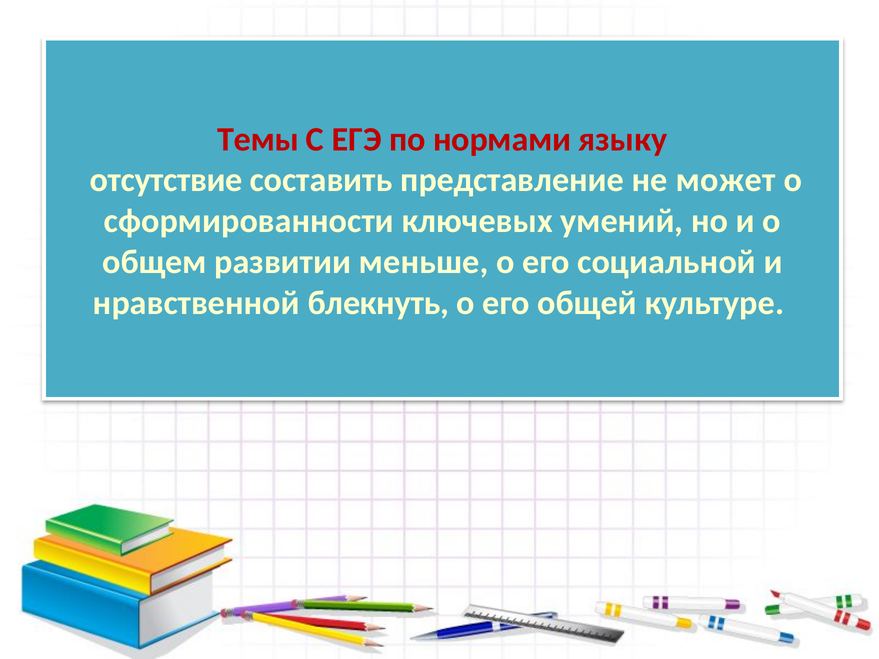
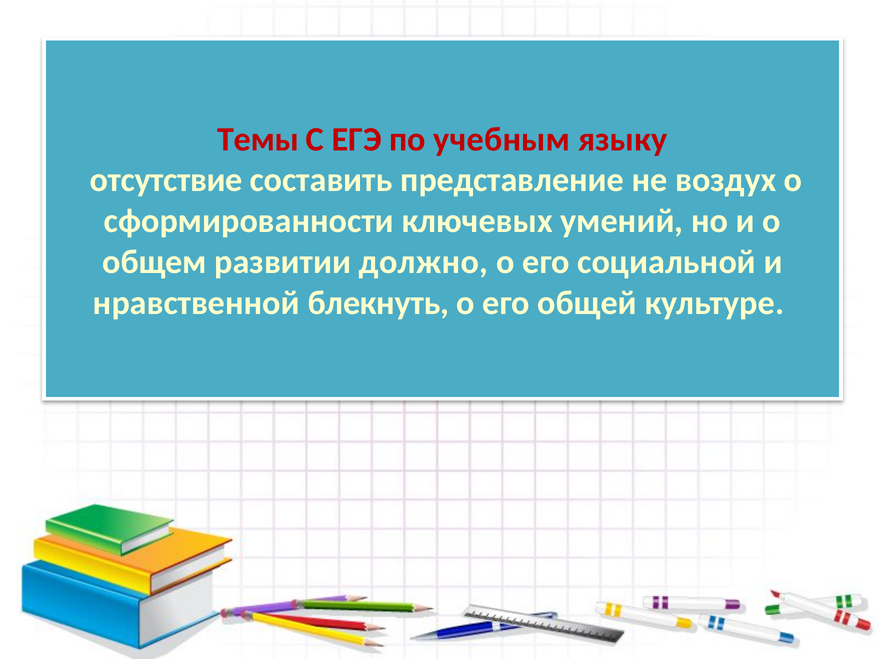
нормами: нормами -> учебным
может: может -> воздух
меньше: меньше -> должно
